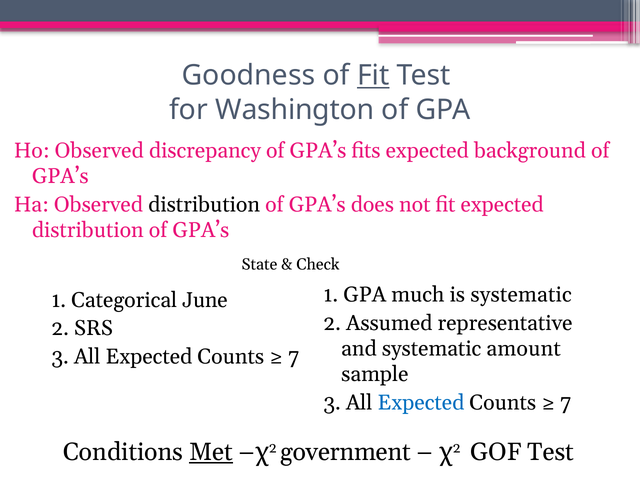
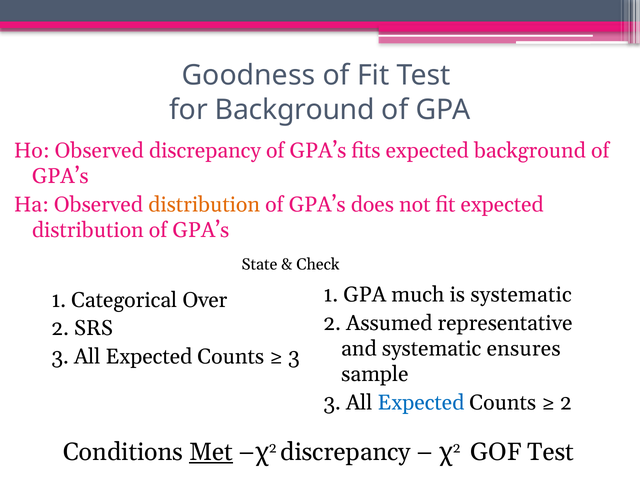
Fit at (373, 76) underline: present -> none
for Washington: Washington -> Background
distribution at (204, 205) colour: black -> orange
June: June -> Over
amount: amount -> ensures
7 at (294, 357): 7 -> 3
7 at (566, 403): 7 -> 2
χ2 government: government -> discrepancy
